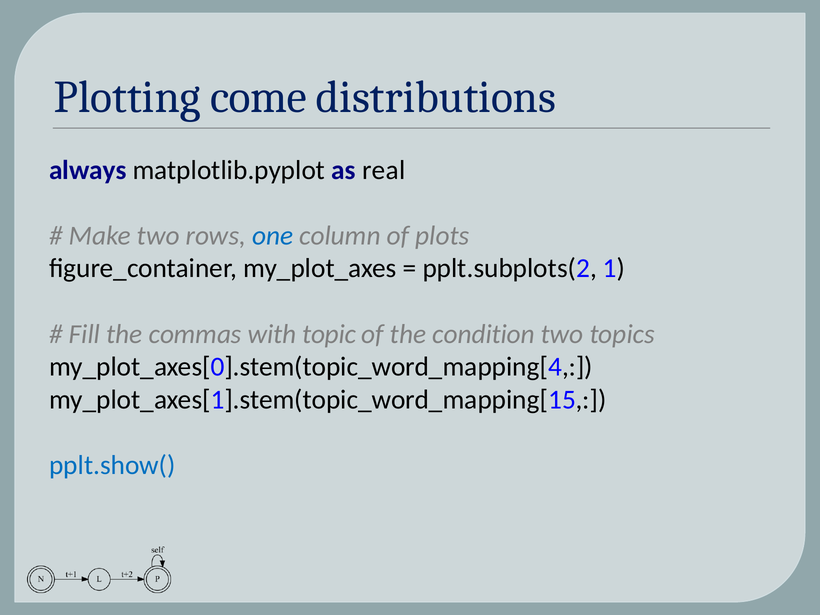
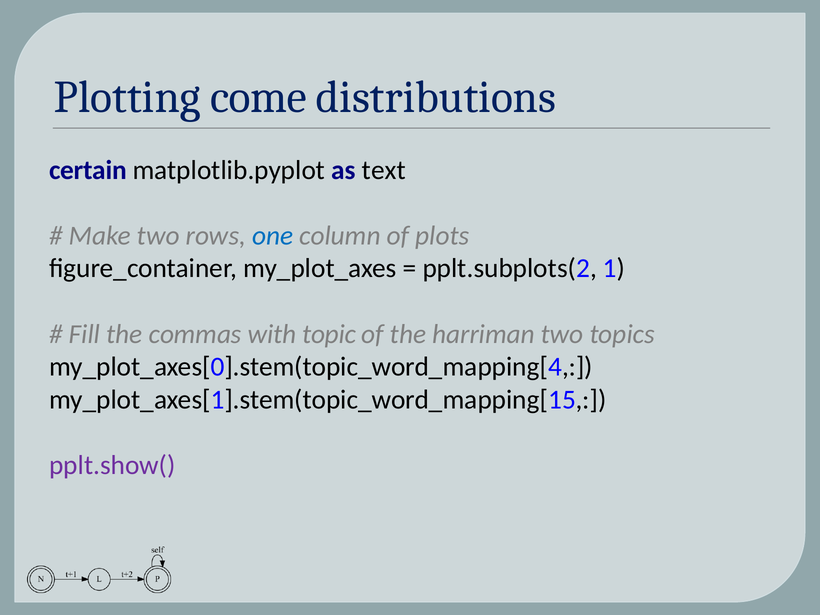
always: always -> certain
real: real -> text
condition: condition -> harriman
pplt.show( colour: blue -> purple
